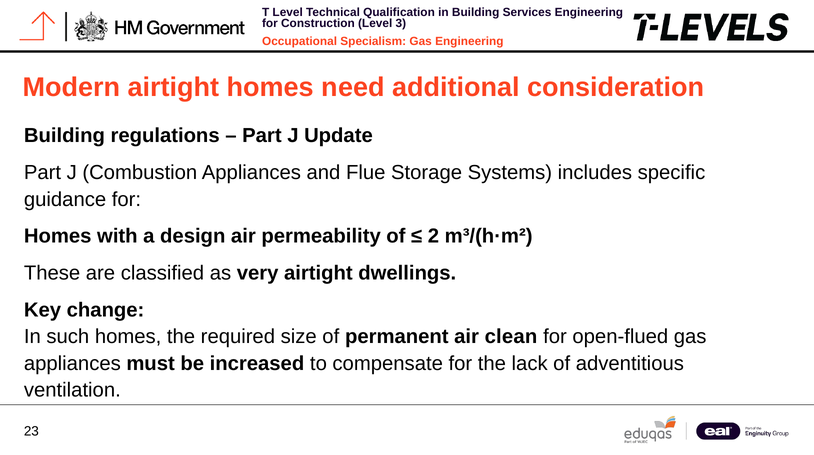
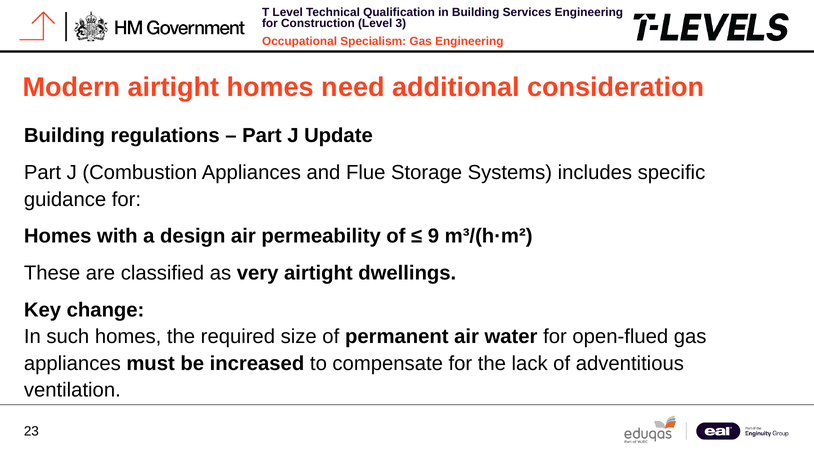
2: 2 -> 9
clean: clean -> water
